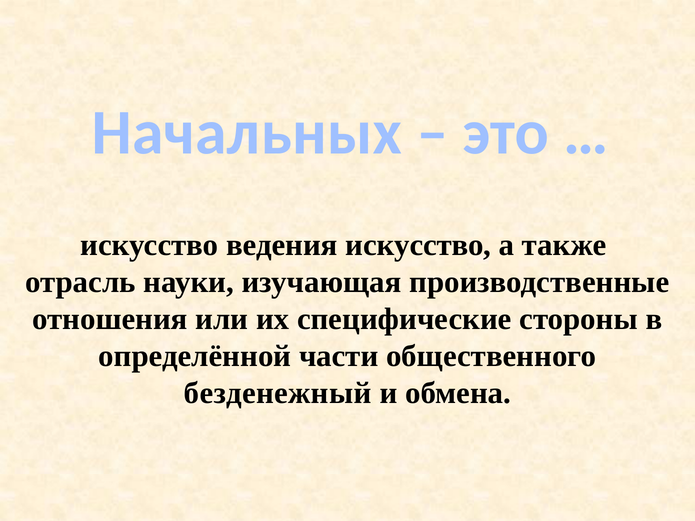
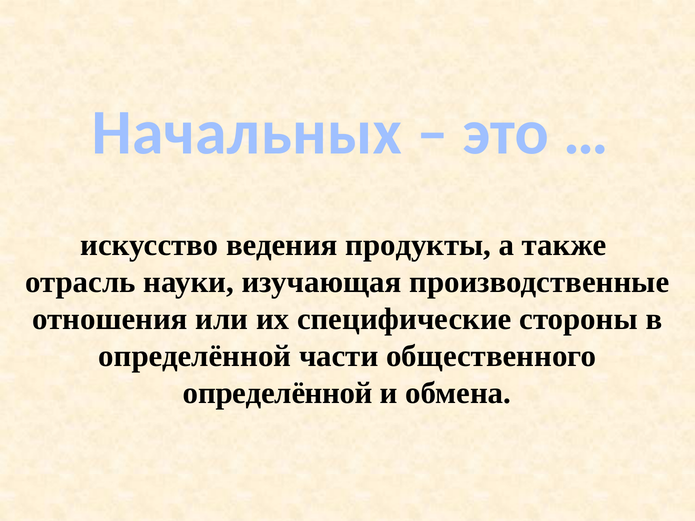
ведения искусство: искусство -> продукты
безденежный at (278, 393): безденежный -> определённой
